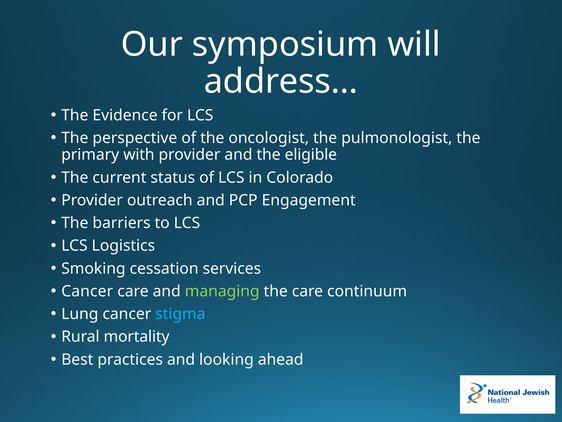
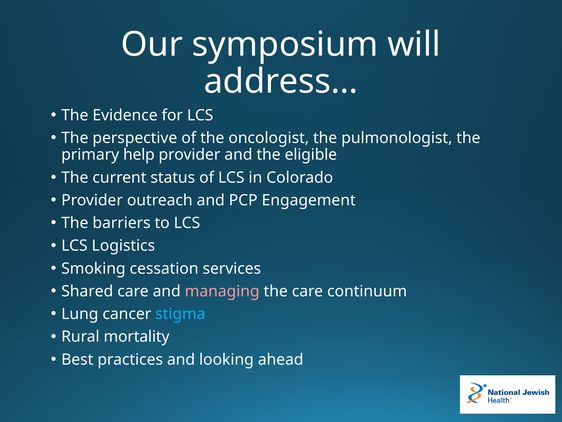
with: with -> help
Cancer at (87, 291): Cancer -> Shared
managing colour: light green -> pink
